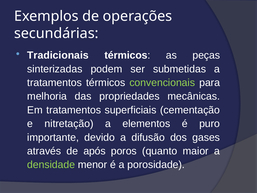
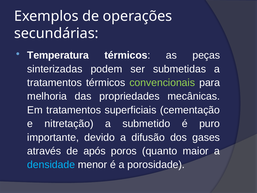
Tradicionais: Tradicionais -> Temperatura
elementos: elementos -> submetido
densidade colour: light green -> light blue
